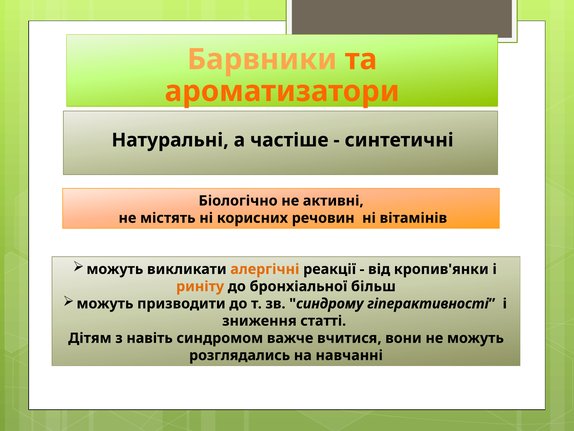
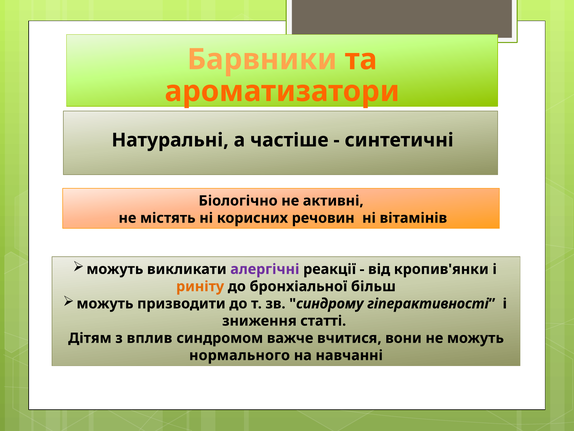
алергічні colour: orange -> purple
навіть: навіть -> вплив
розглядались: розглядались -> нормального
